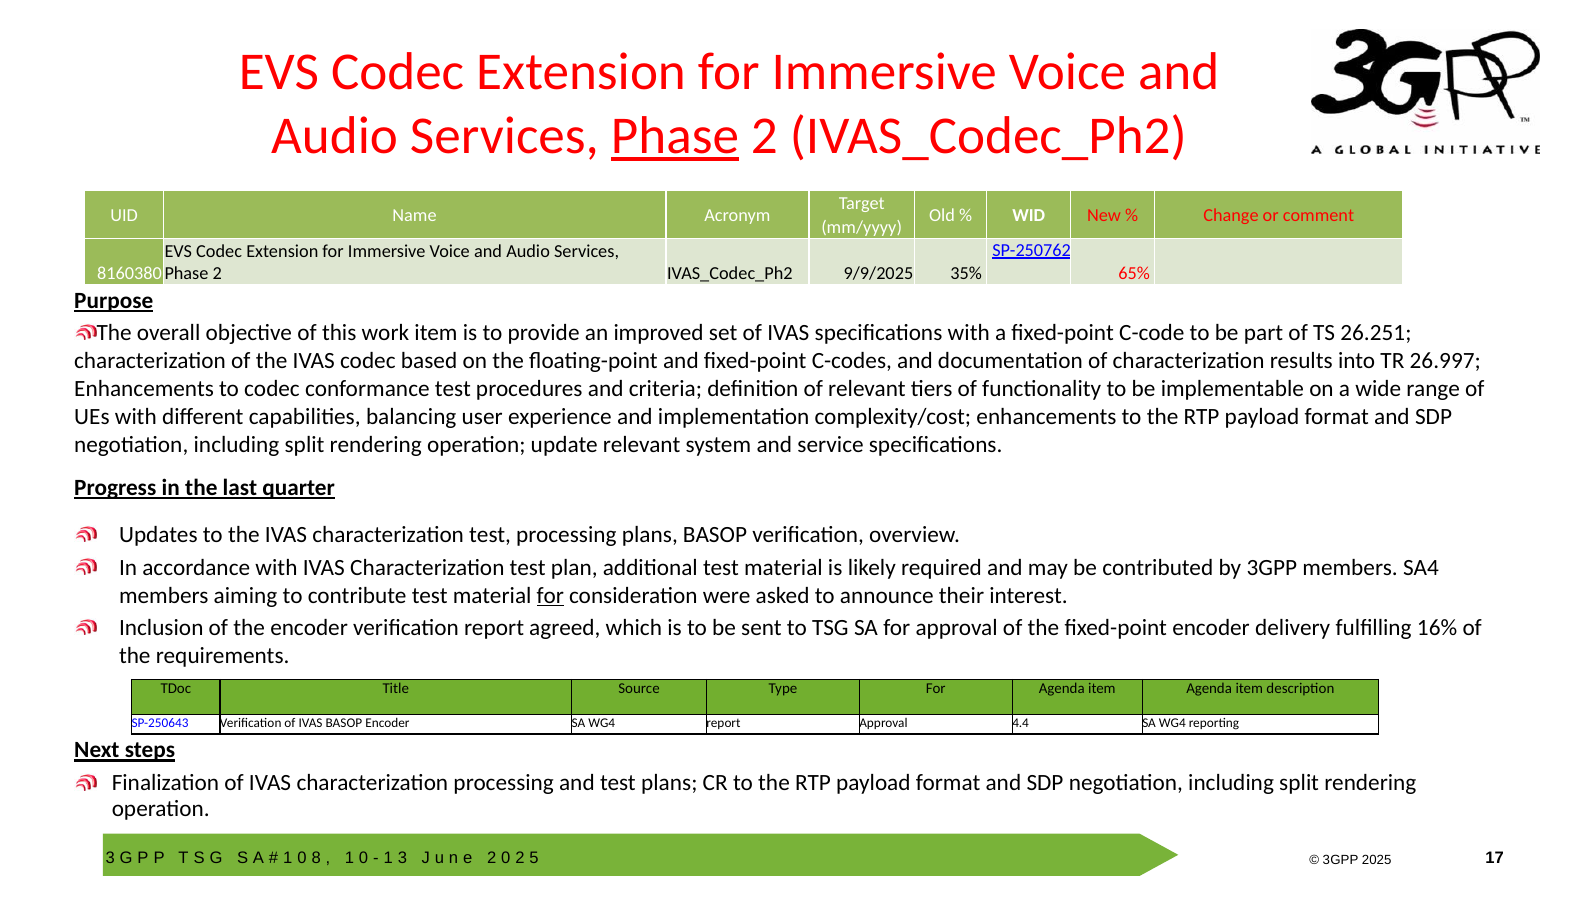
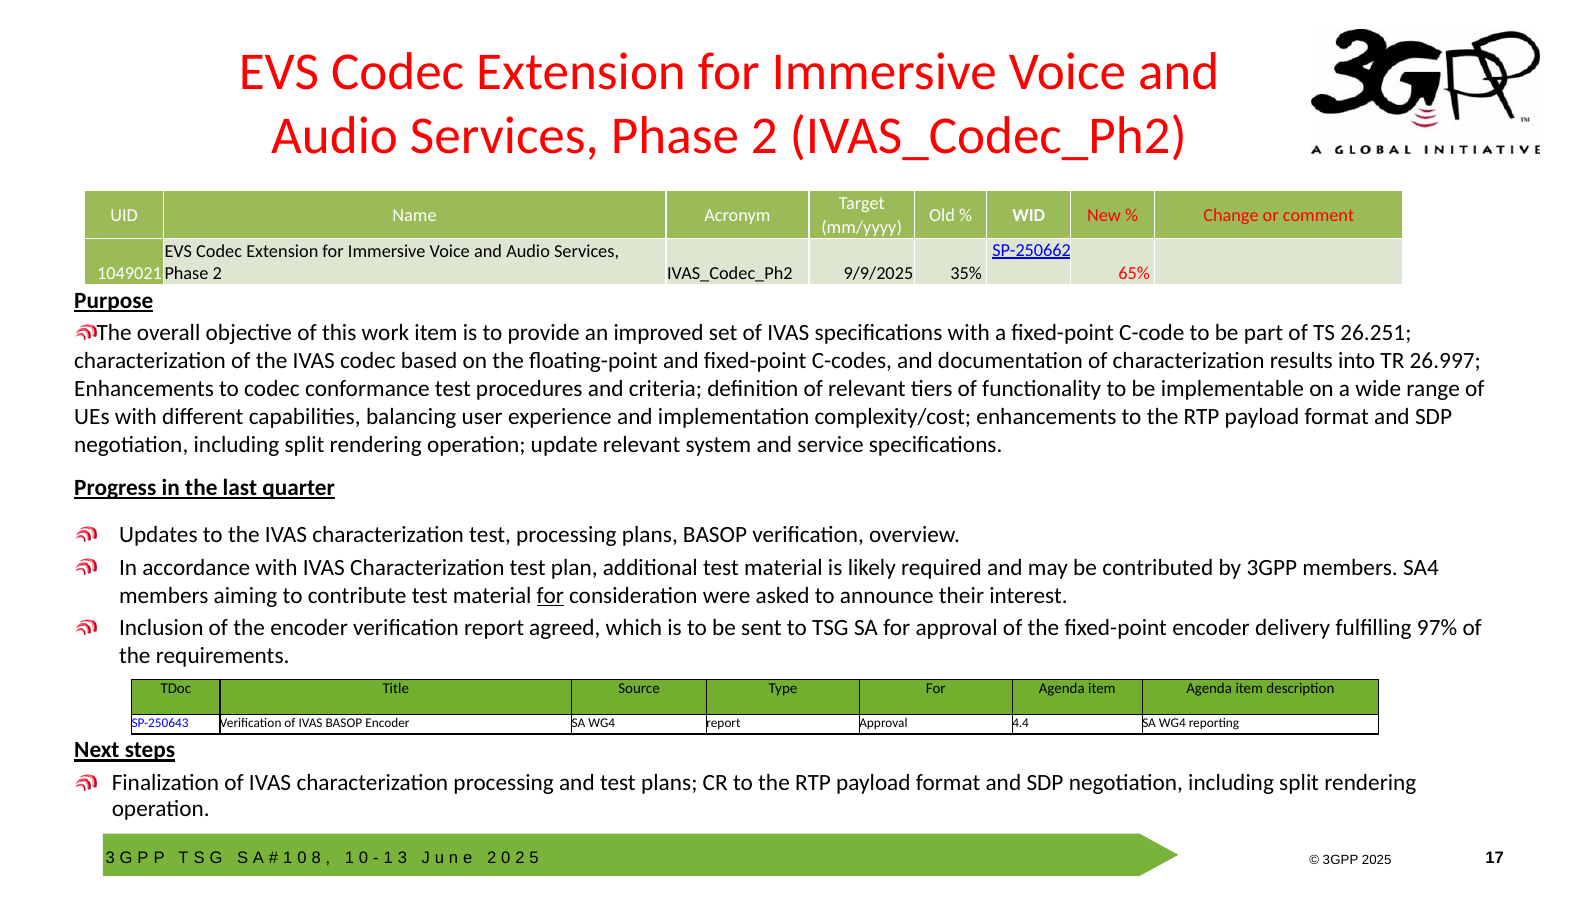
Phase at (675, 136) underline: present -> none
SP-250762: SP-250762 -> SP-250662
8160380: 8160380 -> 1049021
16%: 16% -> 97%
